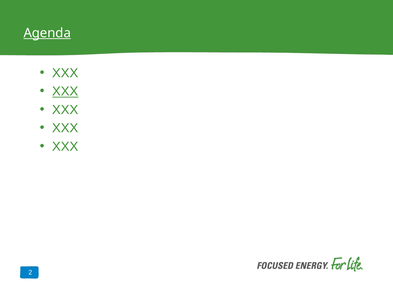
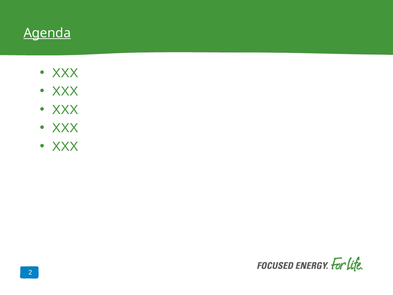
XXX at (65, 91) underline: present -> none
